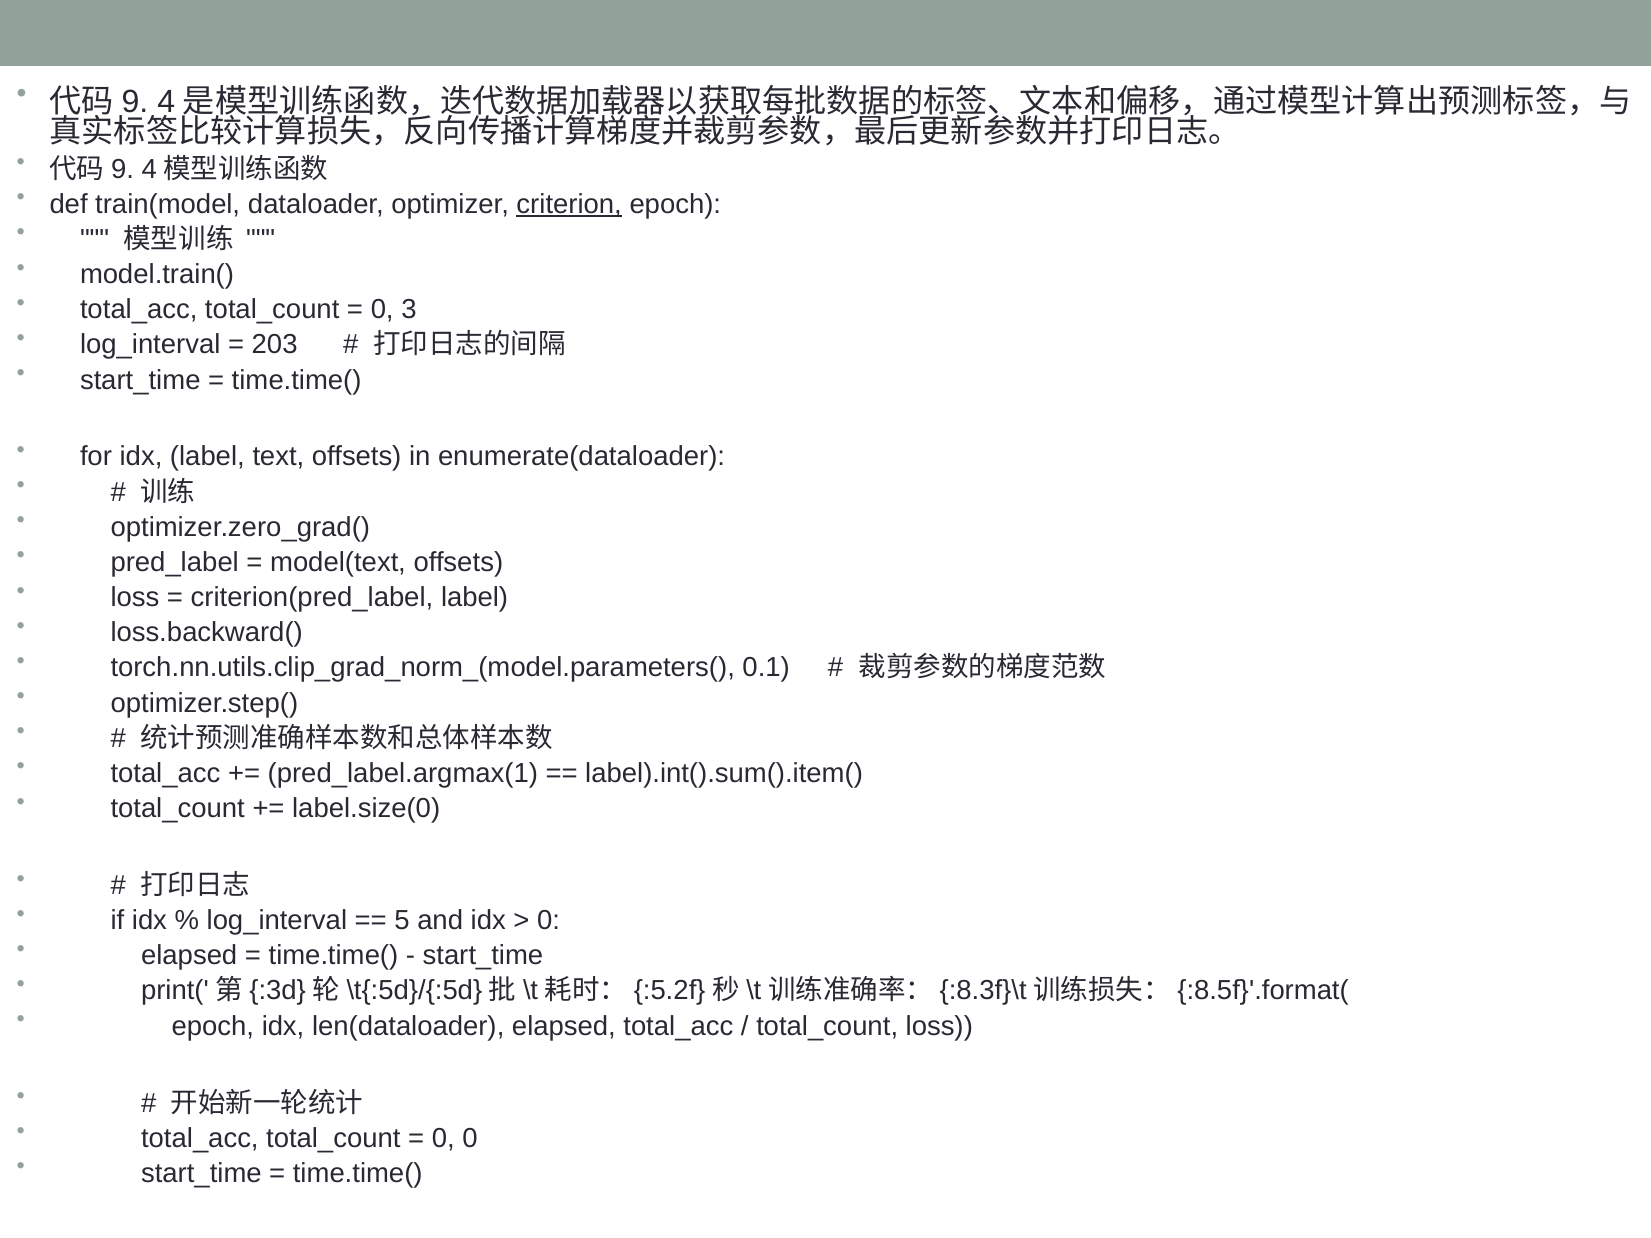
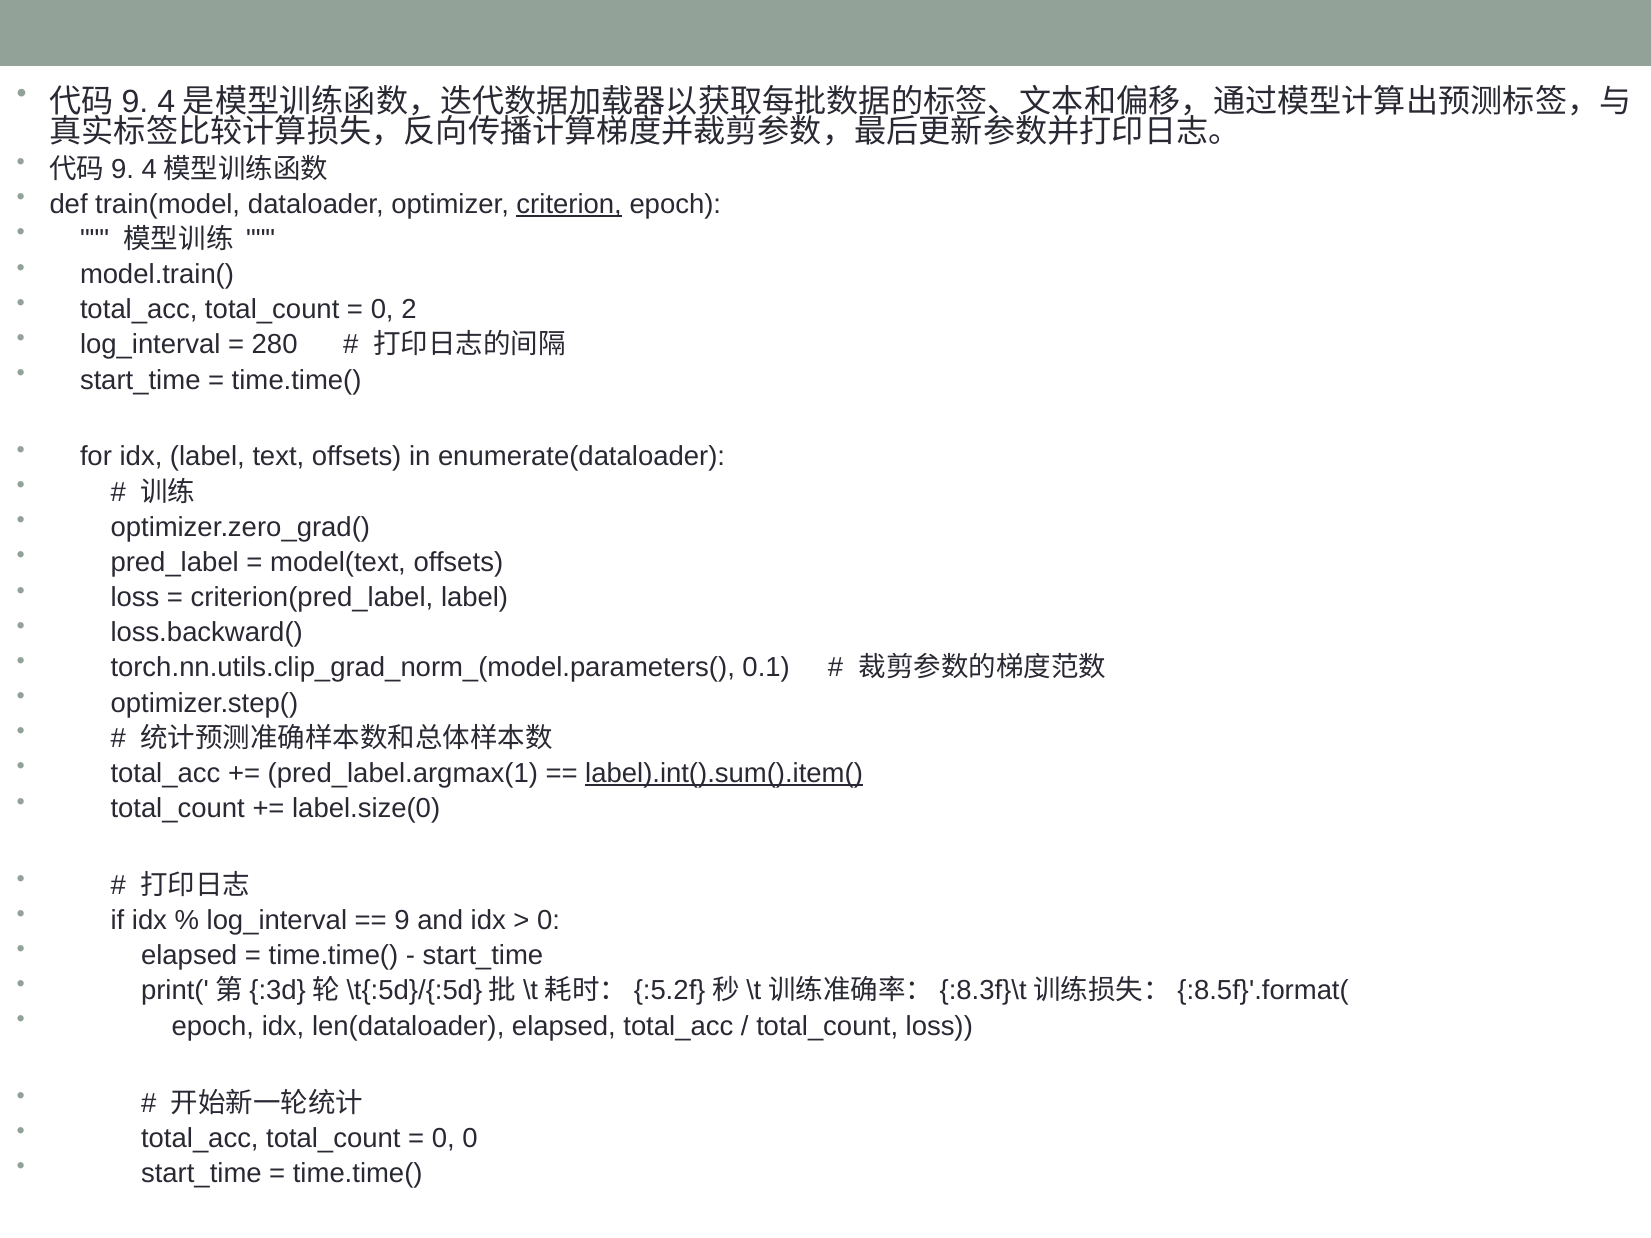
3: 3 -> 2
203: 203 -> 280
label).int().sum().item( underline: none -> present
5: 5 -> 9
